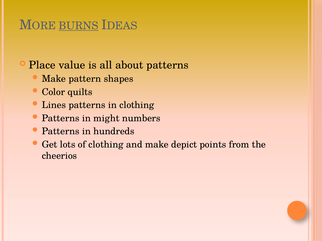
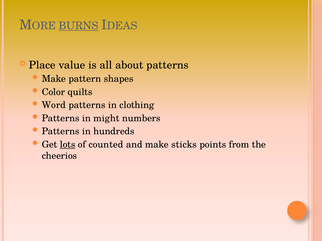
Lines: Lines -> Word
lots underline: none -> present
of clothing: clothing -> counted
depict: depict -> sticks
